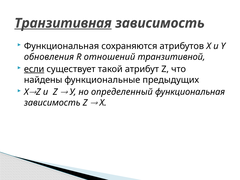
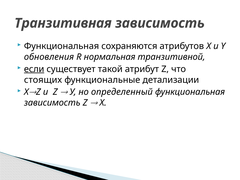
Транзитивная underline: present -> none
отношений: отношений -> нормальная
найдены: найдены -> стоящих
предыдущих: предыдущих -> детализации
